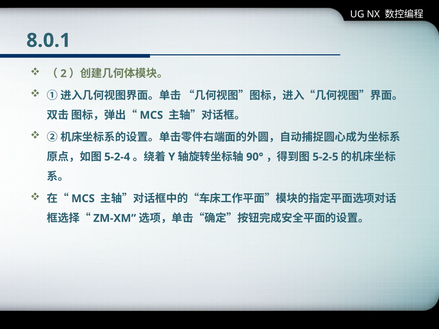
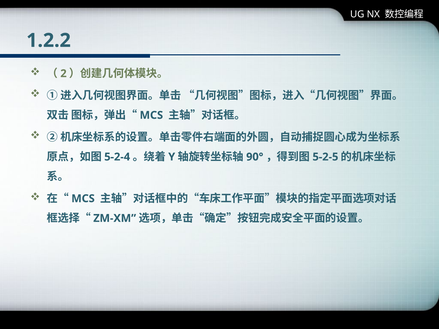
8.0.1: 8.0.1 -> 1.2.2
